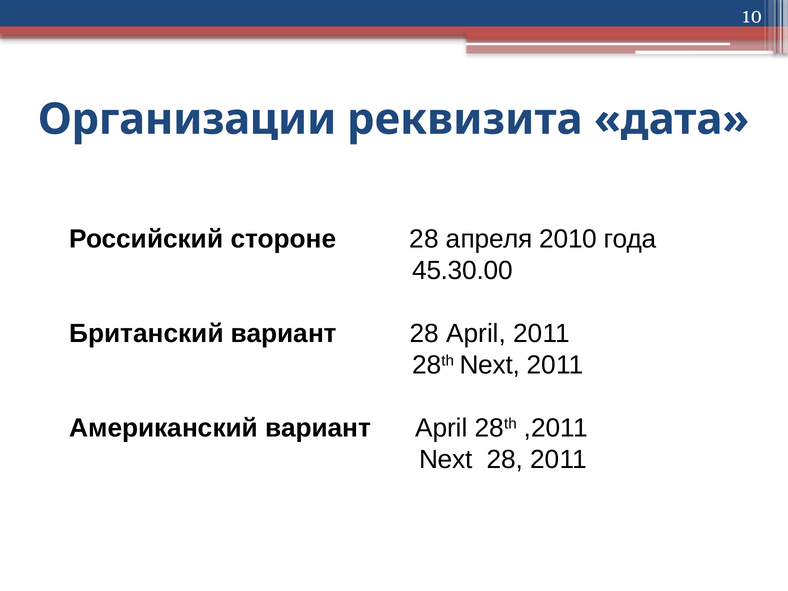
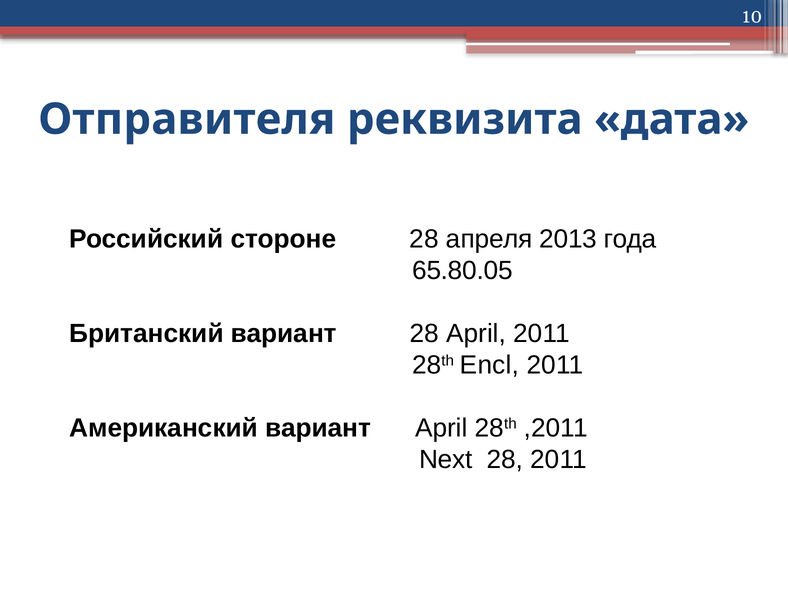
Организации: Организации -> Отправителя
2010: 2010 -> 2013
45.30.00: 45.30.00 -> 65.80.05
28th Next: Next -> Encl
